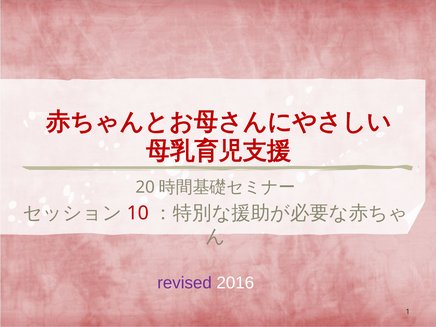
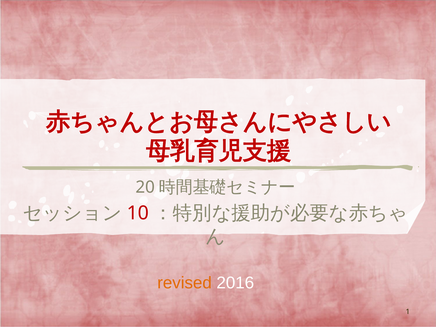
revised colour: purple -> orange
